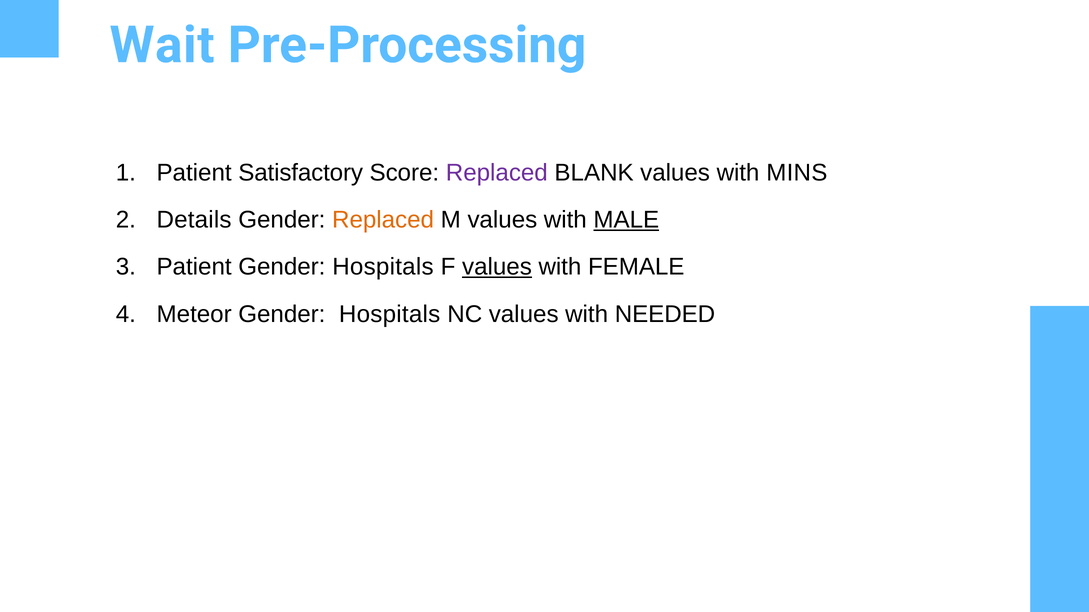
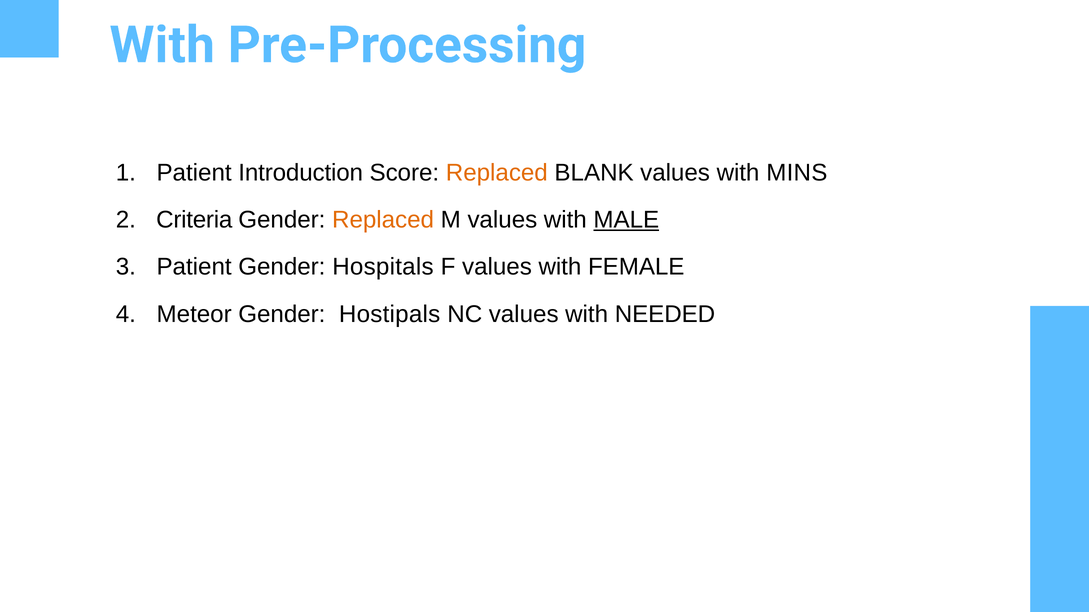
Wait at (162, 45): Wait -> With
Satisfactory: Satisfactory -> Introduction
Replaced at (497, 173) colour: purple -> orange
Details: Details -> Criteria
values at (497, 267) underline: present -> none
Hospitals at (390, 314): Hospitals -> Hostipals
